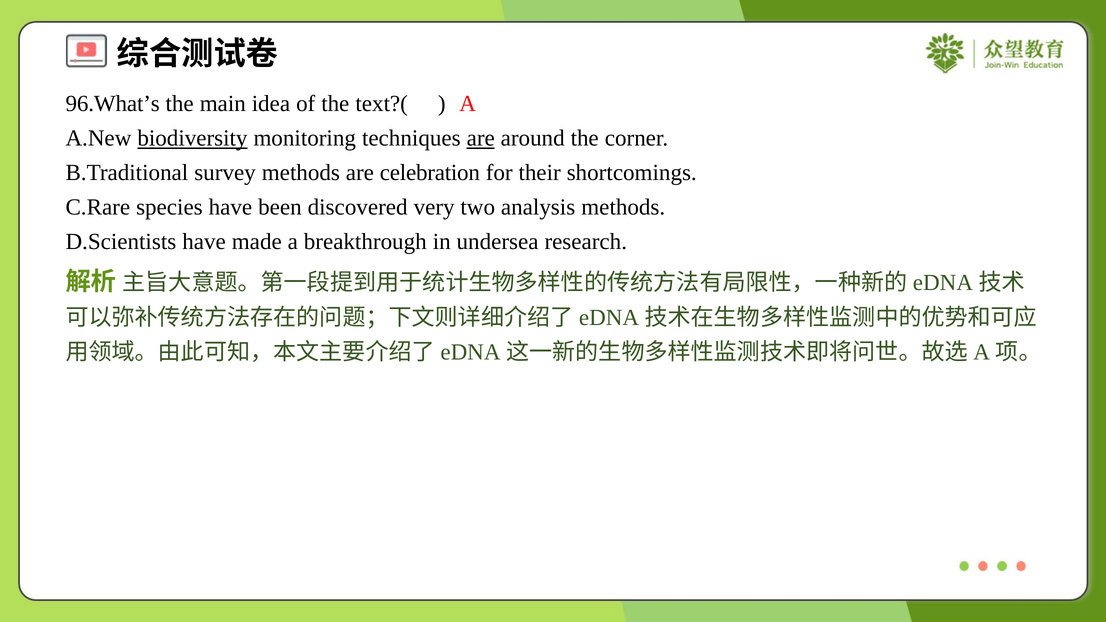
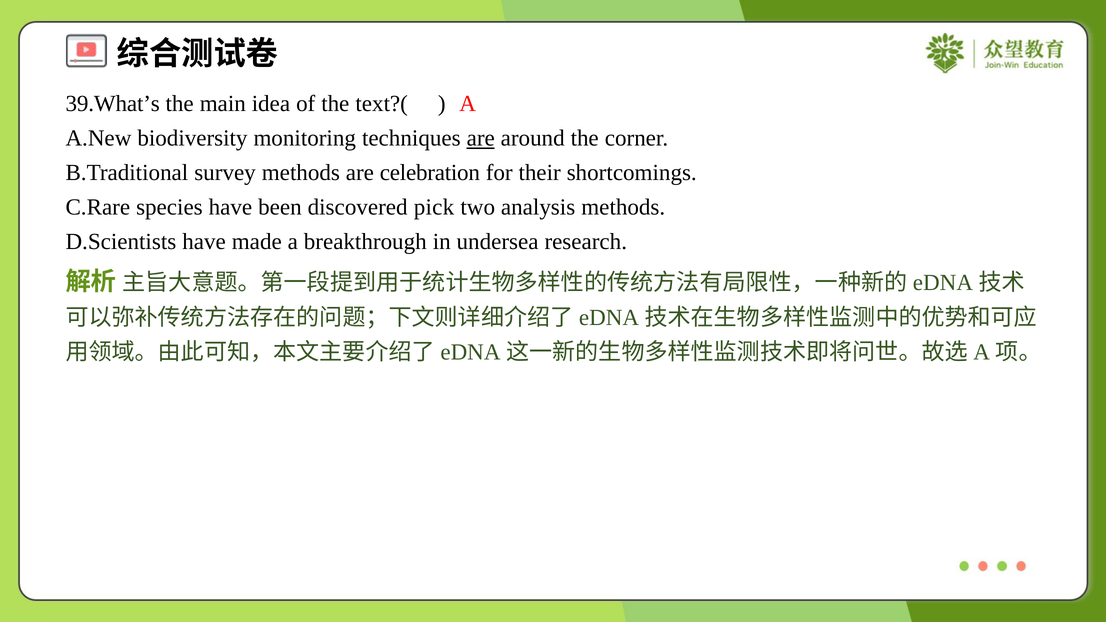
96.What’s: 96.What’s -> 39.What’s
biodiversity underline: present -> none
very: very -> pick
